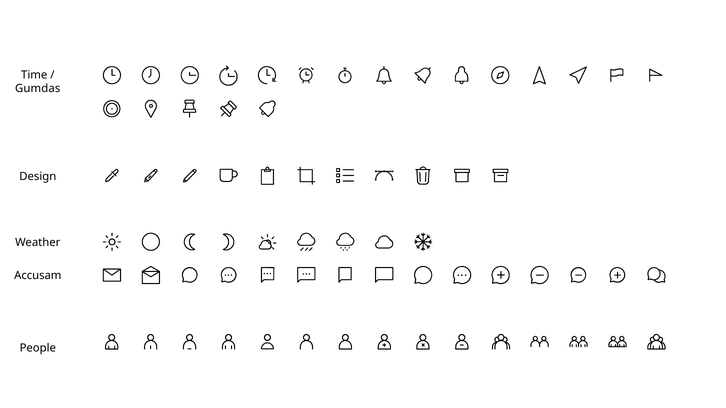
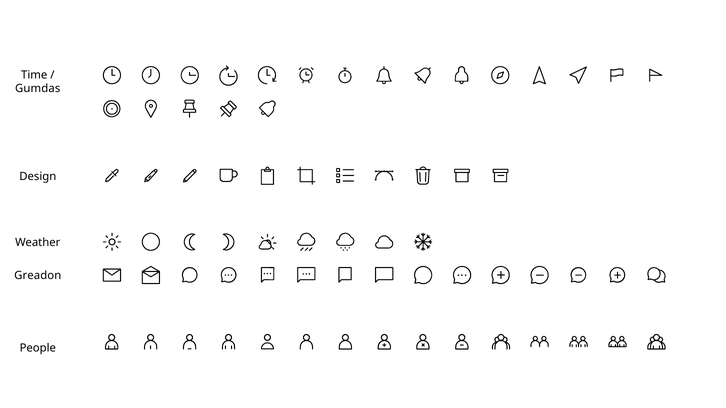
Accusam: Accusam -> Greadon
